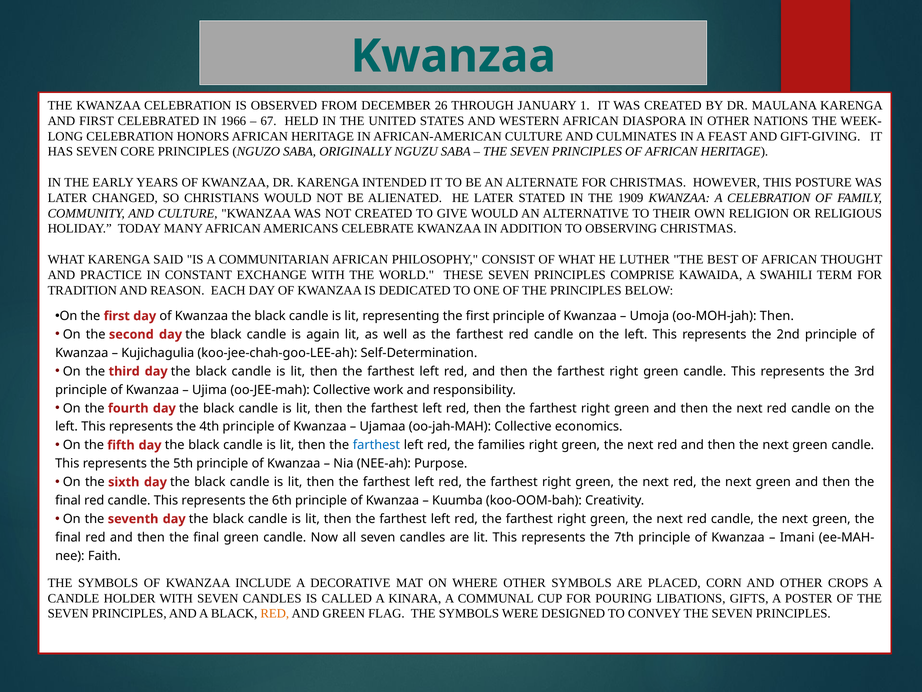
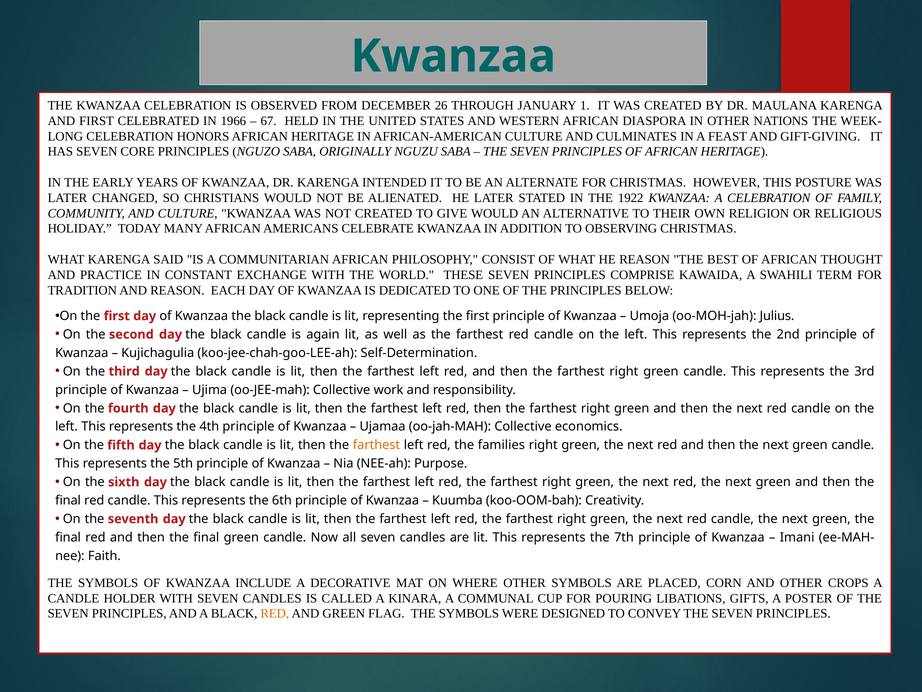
1909: 1909 -> 1922
HE LUTHER: LUTHER -> REASON
oo-MOH-jah Then: Then -> Julius
farthest at (376, 445) colour: blue -> orange
